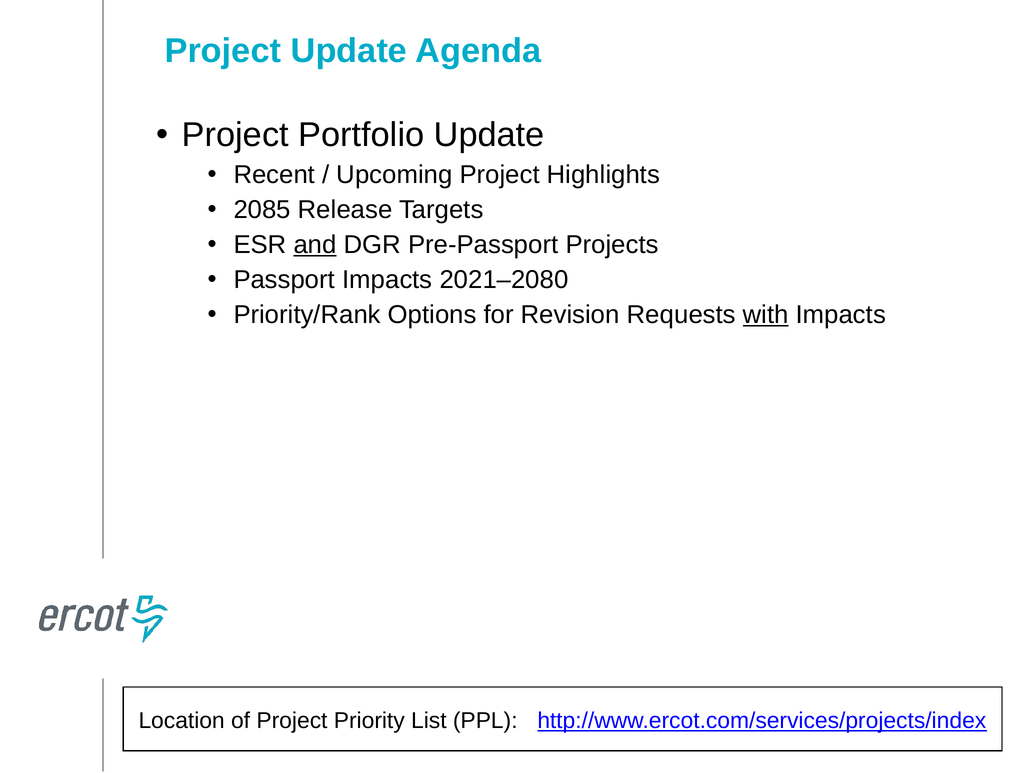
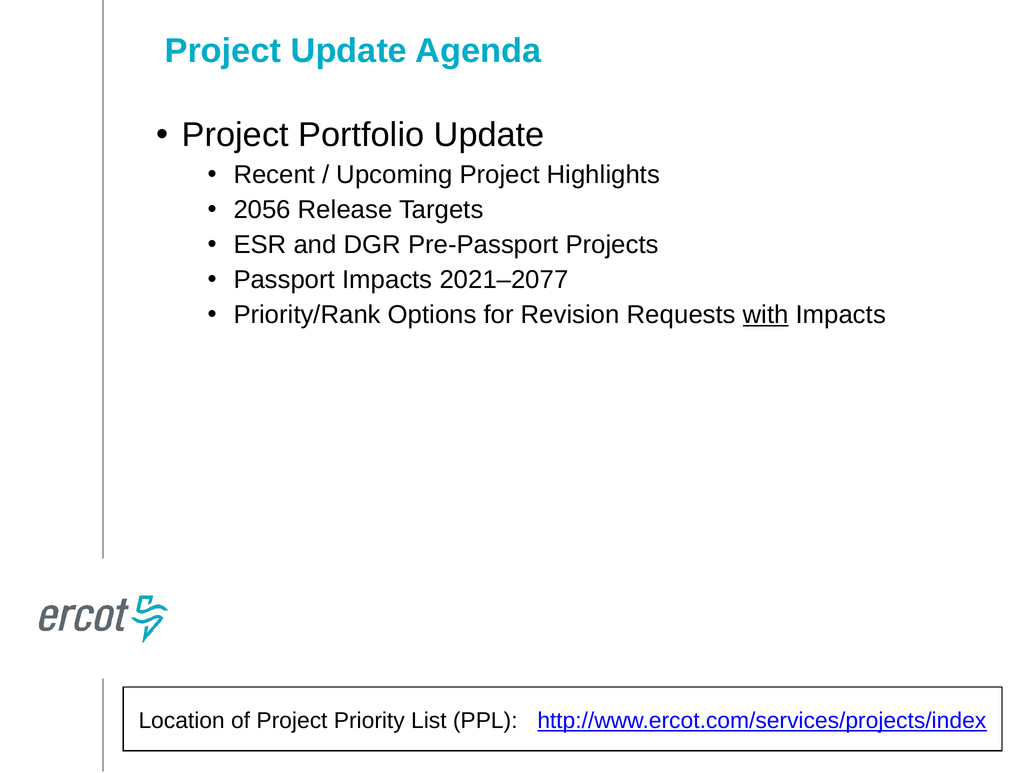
2085: 2085 -> 2056
and underline: present -> none
2021–2080: 2021–2080 -> 2021–2077
